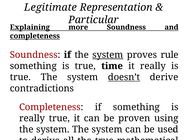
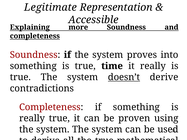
Particular: Particular -> Accessible
system at (108, 55) underline: present -> none
rule: rule -> into
